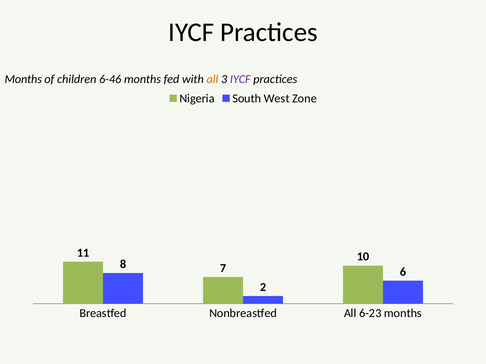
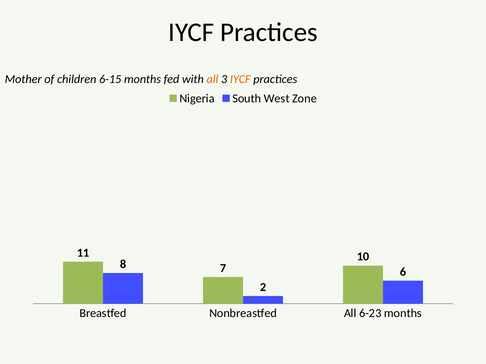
Months at (23, 79): Months -> Mother
6-46: 6-46 -> 6-15
IYCF at (240, 79) colour: purple -> orange
